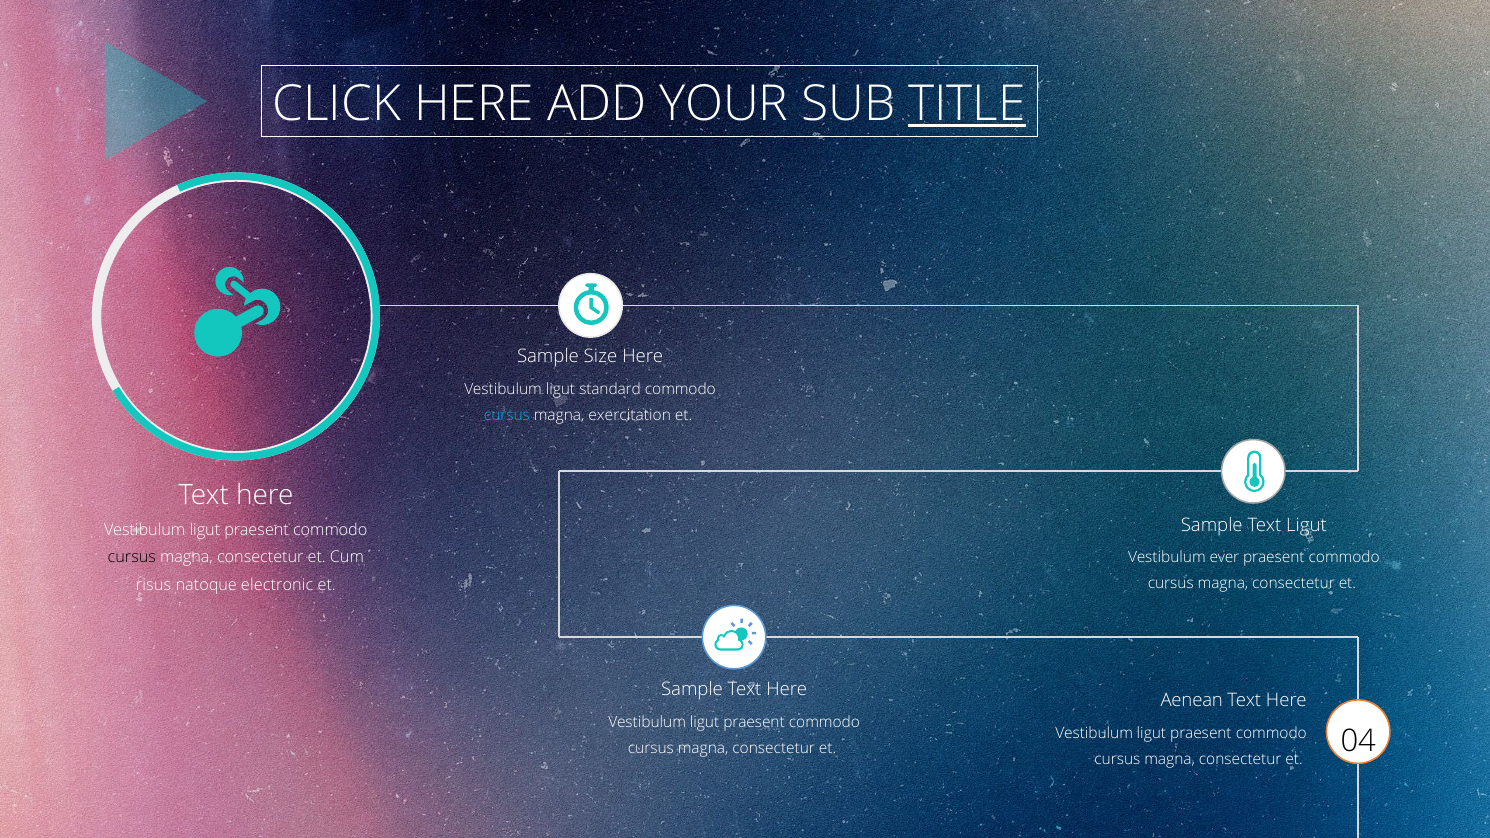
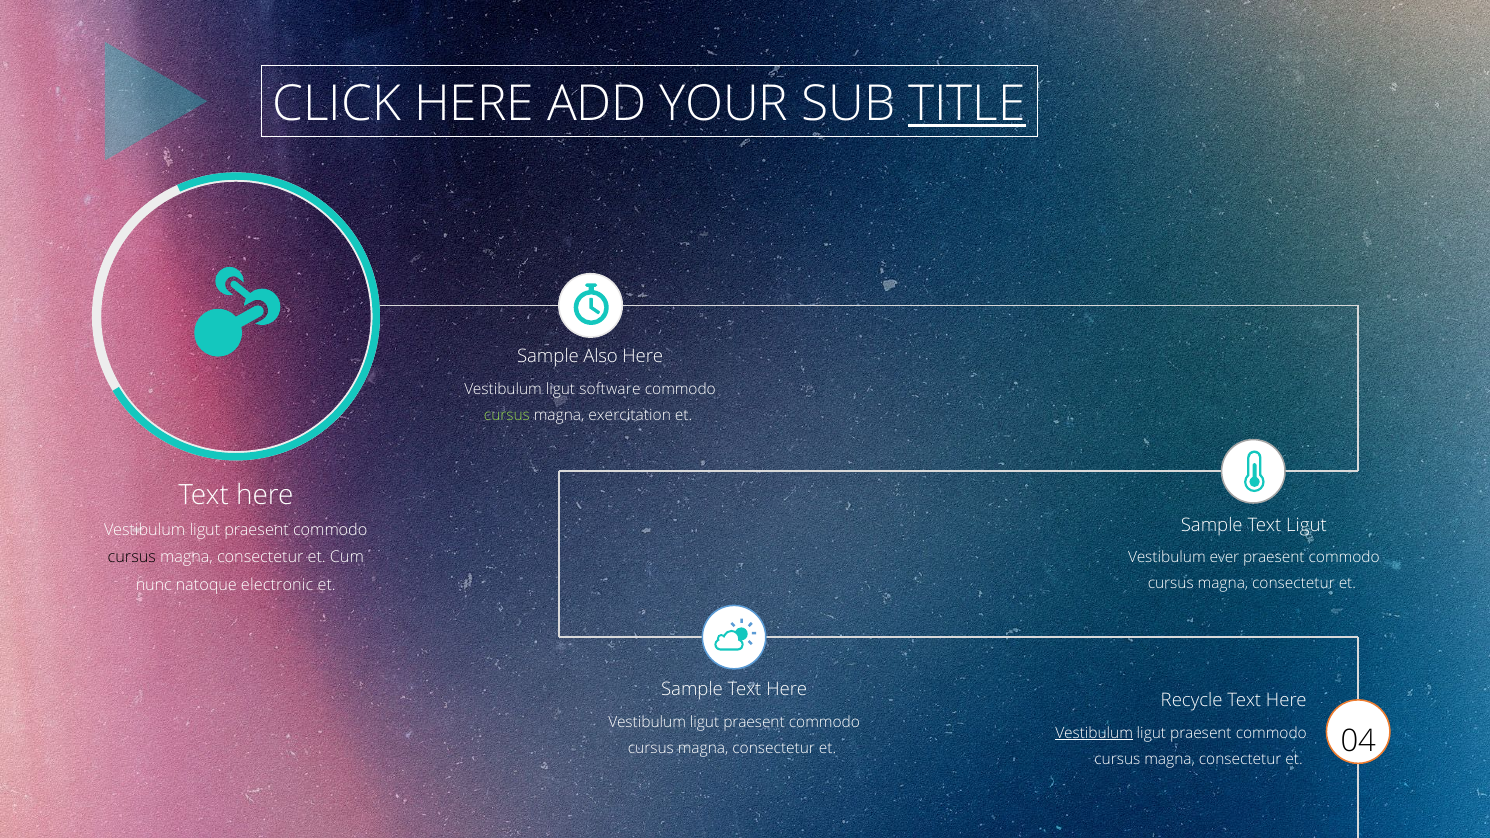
Size: Size -> Also
standard: standard -> software
cursus at (507, 415) colour: light blue -> light green
risus: risus -> nunc
Aenean: Aenean -> Recycle
Vestibulum at (1094, 733) underline: none -> present
